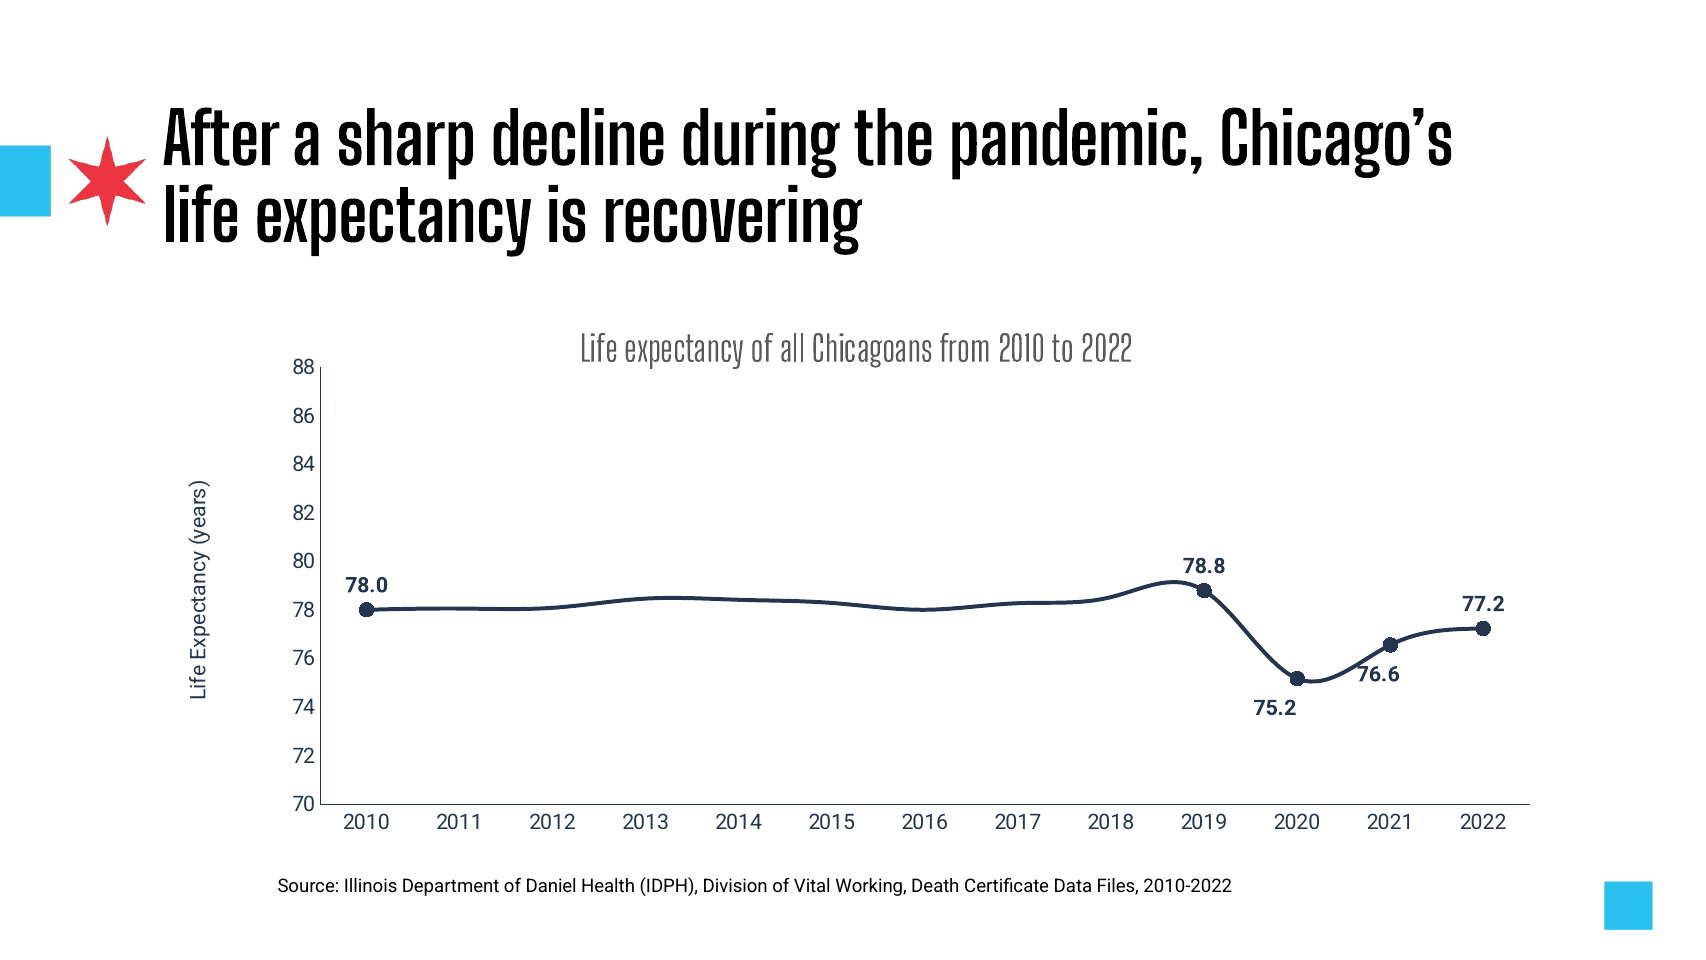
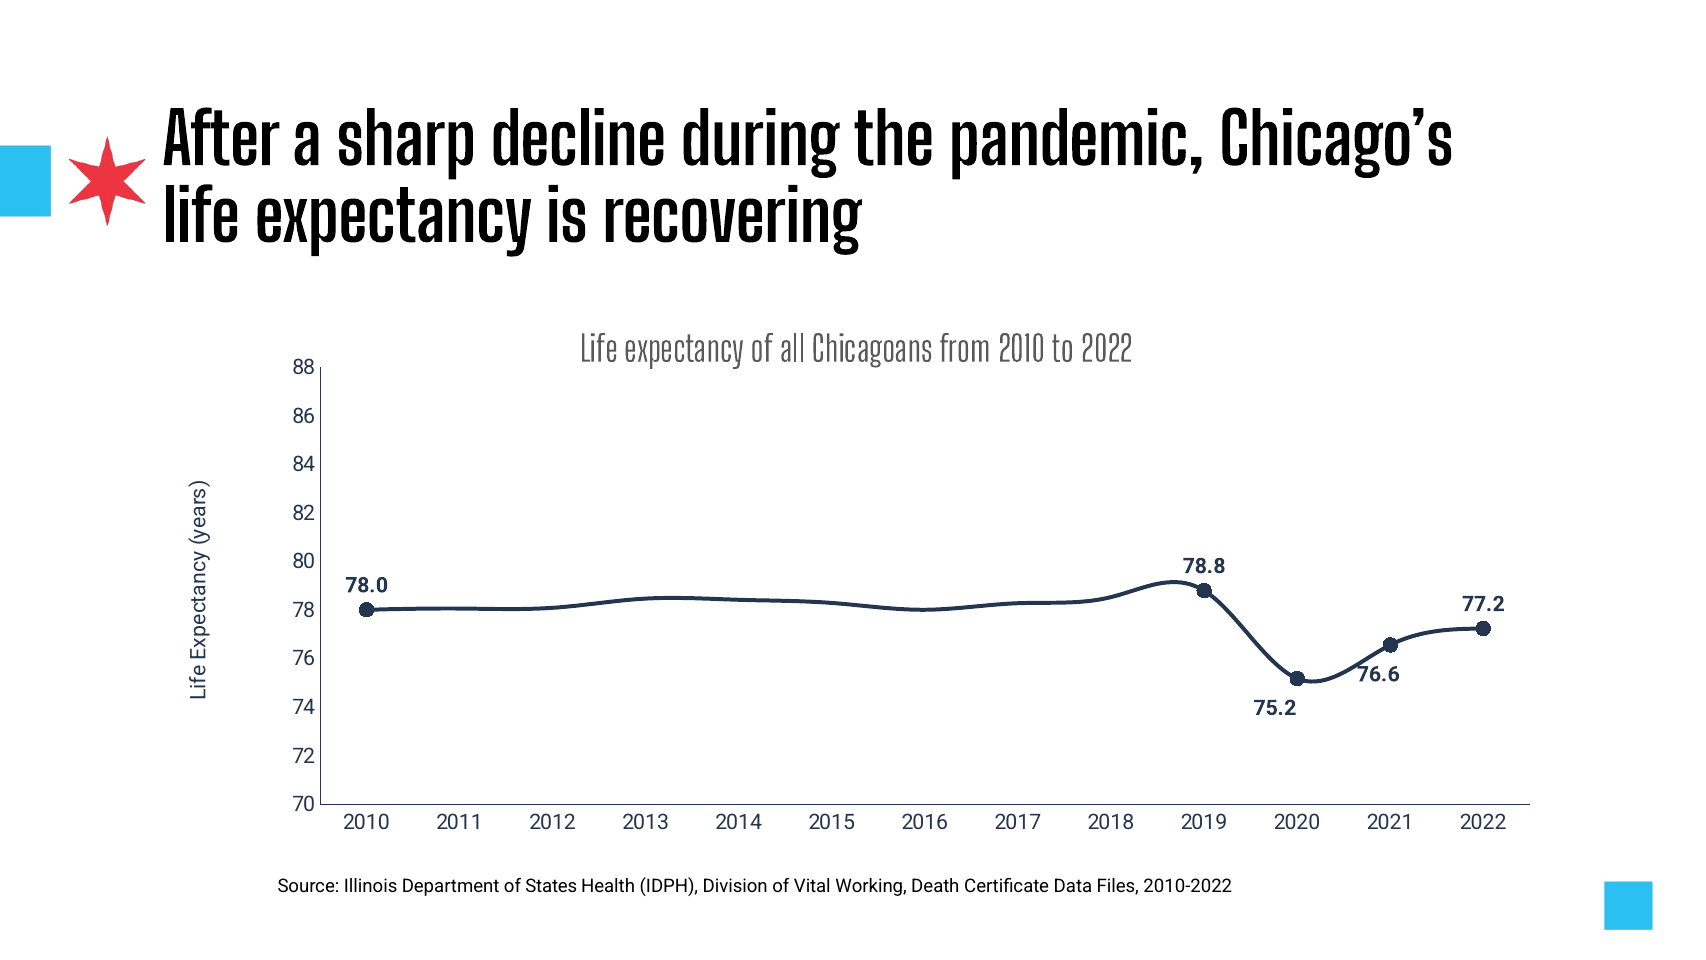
Daniel: Daniel -> States
